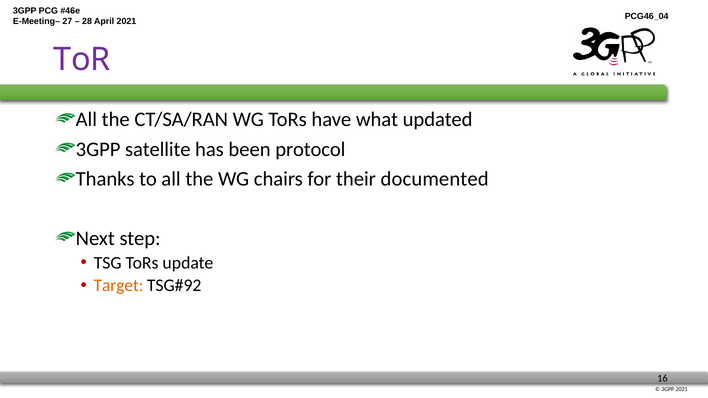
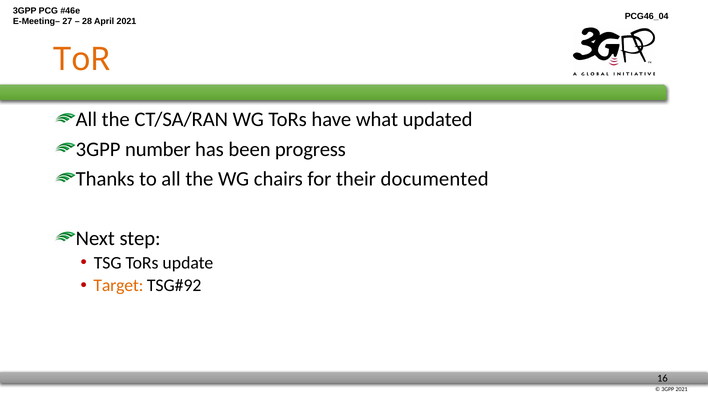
ToR colour: purple -> orange
satellite: satellite -> number
protocol: protocol -> progress
